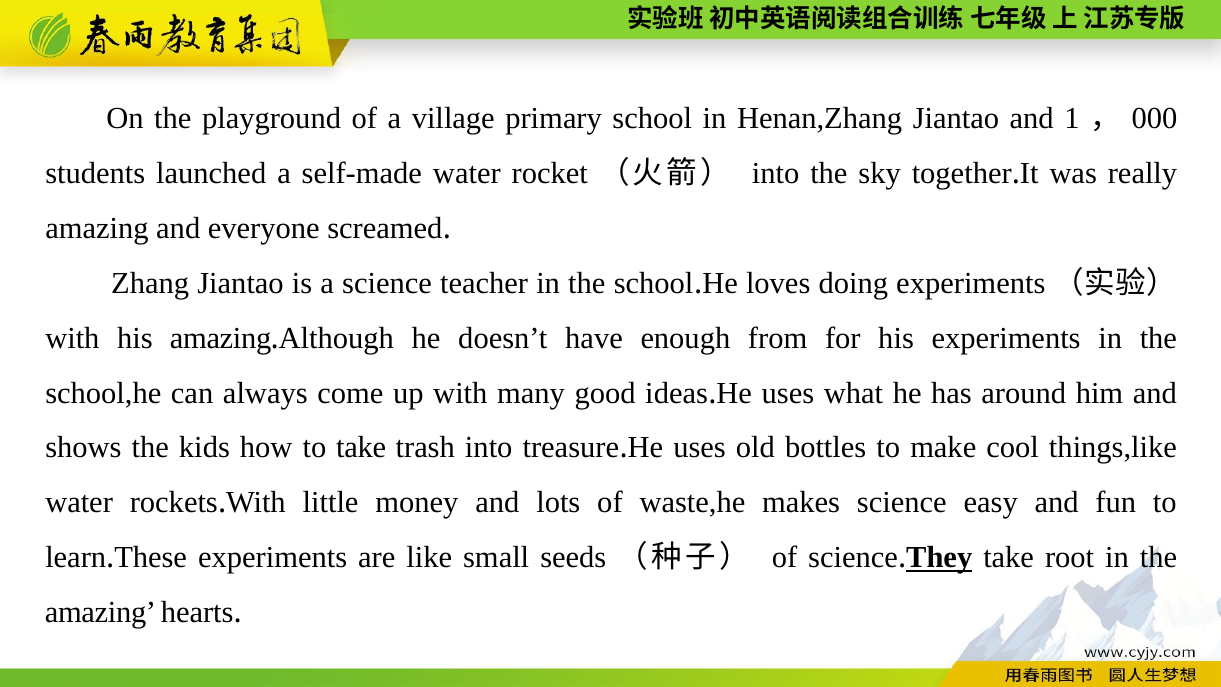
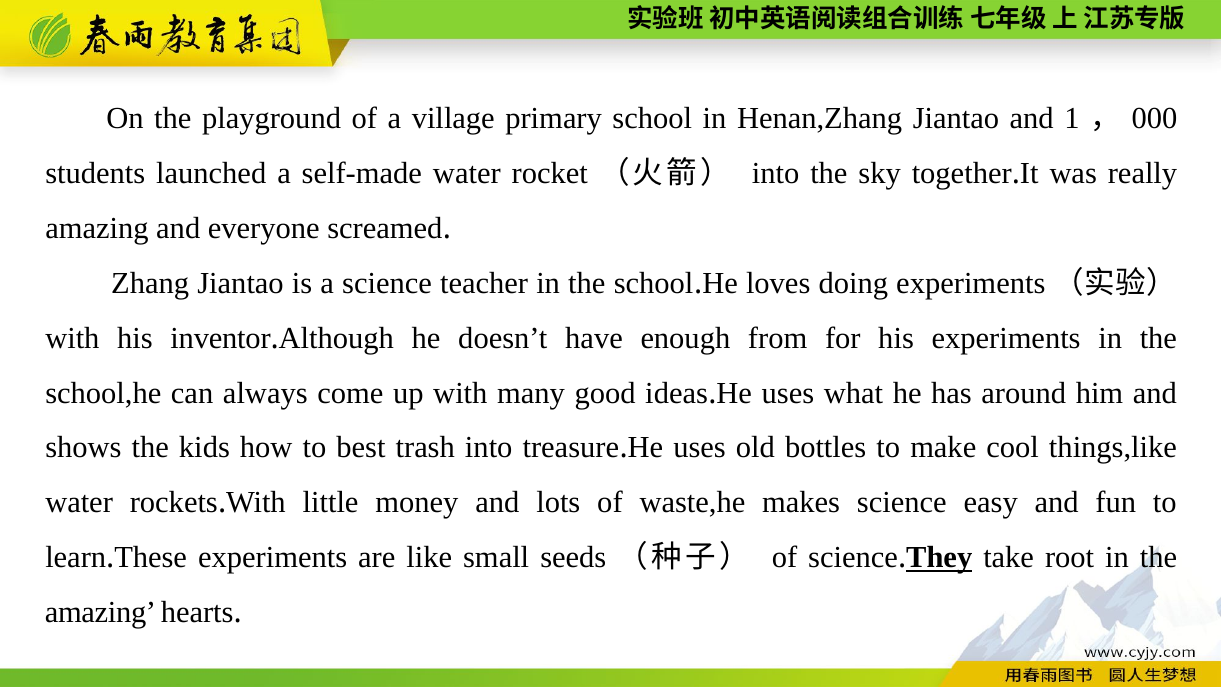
his amazing: amazing -> inventor
to take: take -> best
